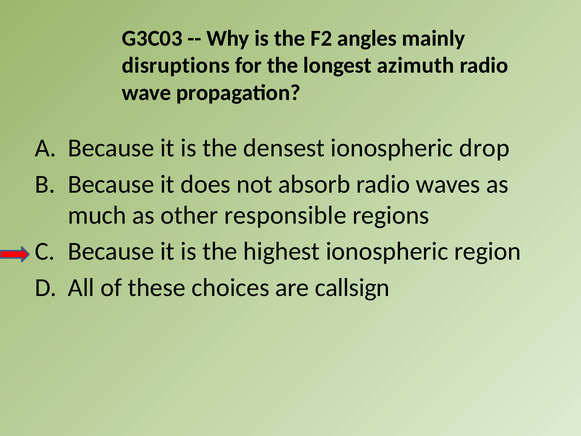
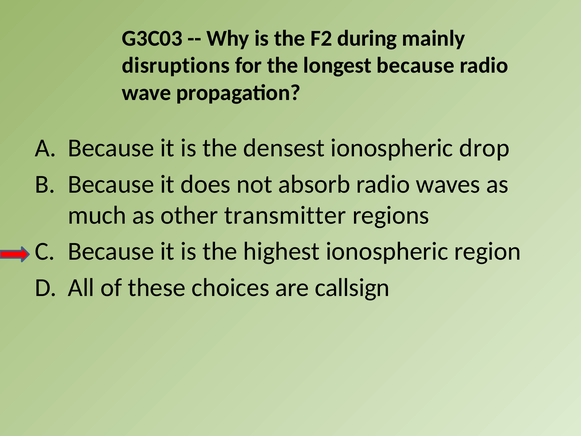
angles: angles -> during
longest azimuth: azimuth -> because
responsible: responsible -> transmitter
